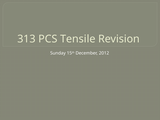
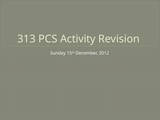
Tensile: Tensile -> Activity
